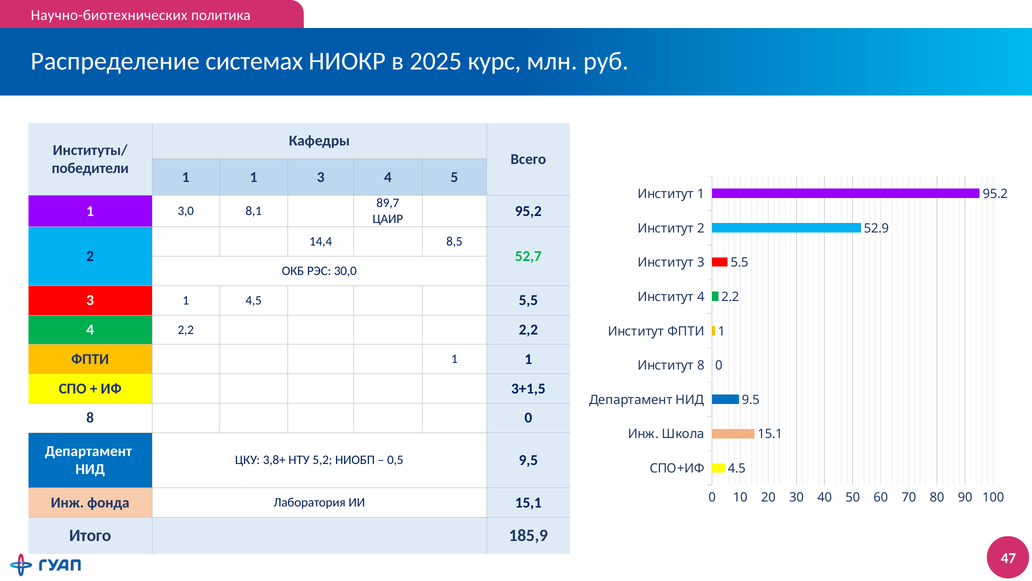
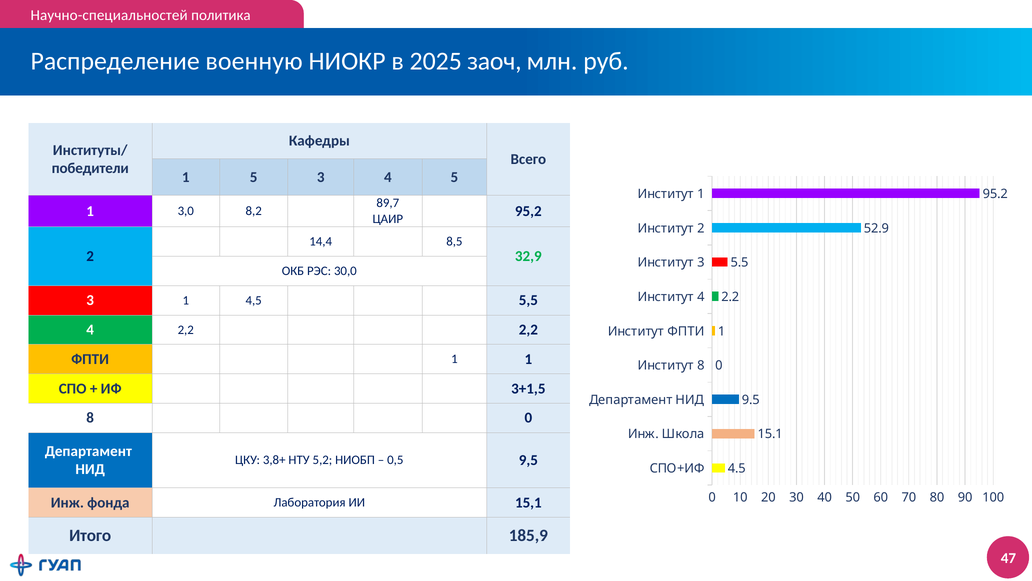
Научно-биотехнических: Научно-биотехнических -> Научно-специальностей
системах: системах -> военную
курс: курс -> заоч
1 at (254, 177): 1 -> 5
8,1: 8,1 -> 8,2
52,7: 52,7 -> 32,9
